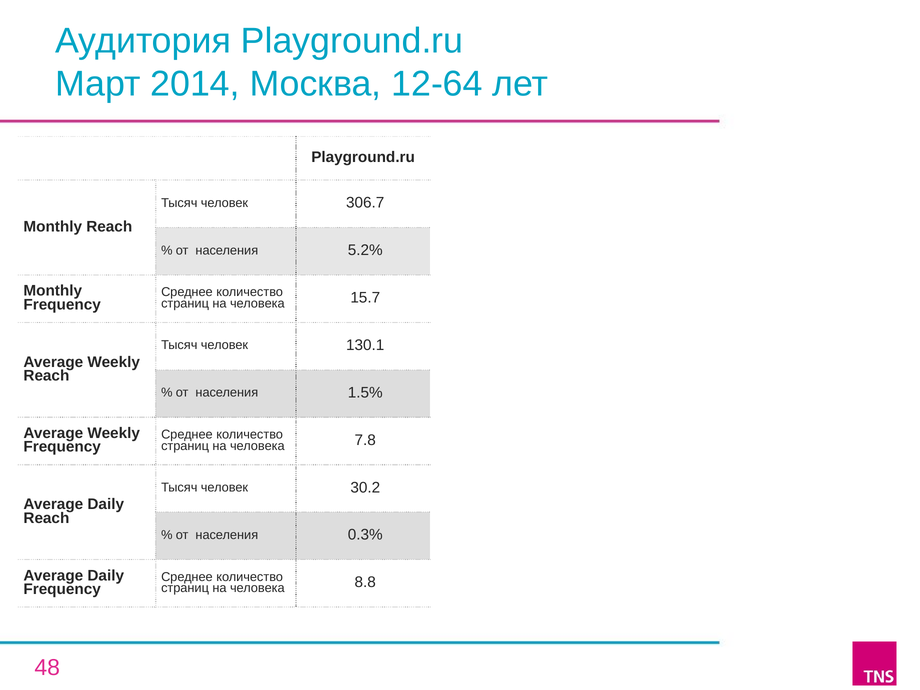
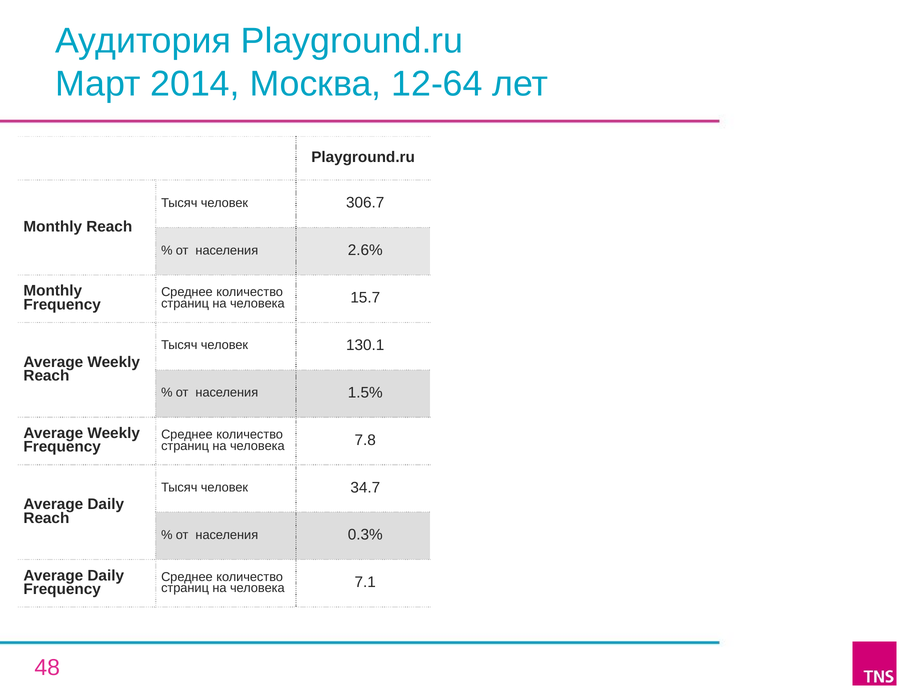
5.2%: 5.2% -> 2.6%
30.2: 30.2 -> 34.7
8.8: 8.8 -> 7.1
